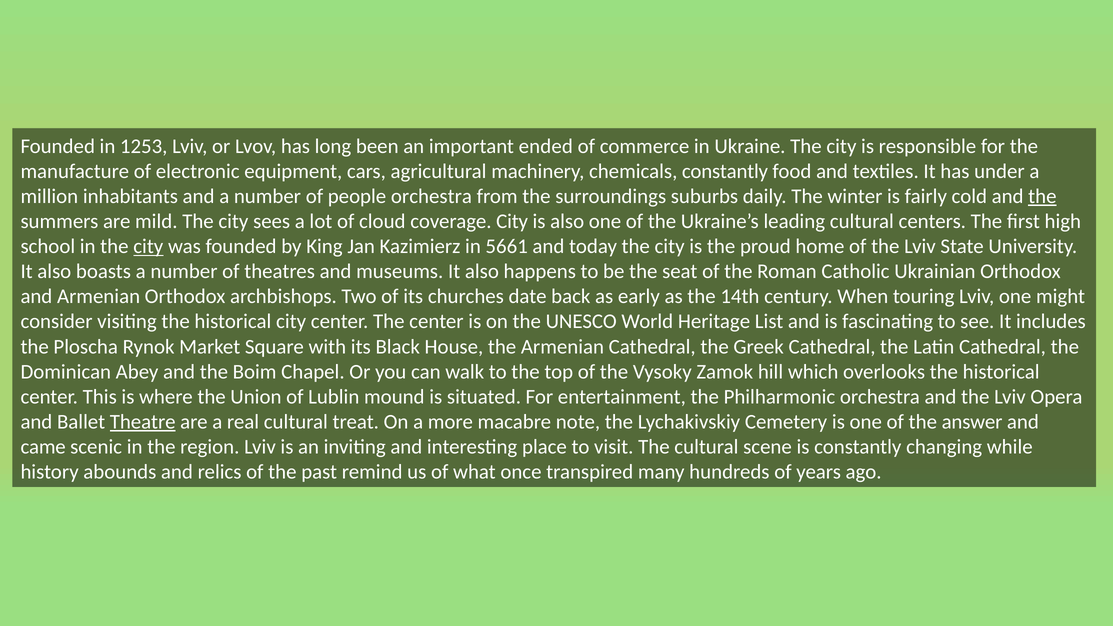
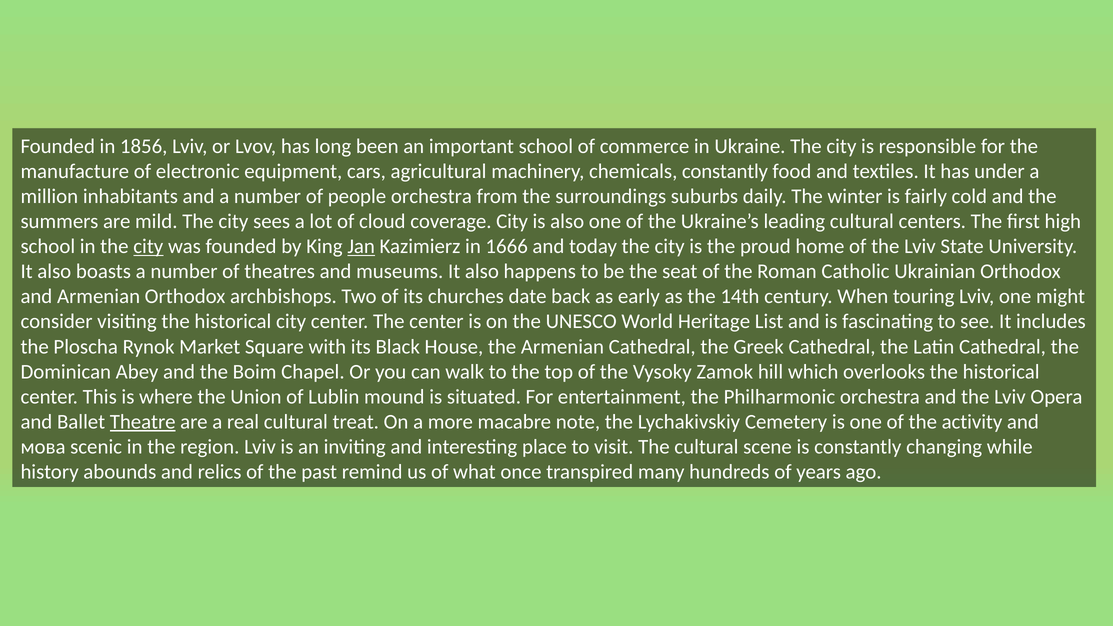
1253: 1253 -> 1856
important ended: ended -> school
the at (1042, 196) underline: present -> none
Jan underline: none -> present
5661: 5661 -> 1666
answer: answer -> activity
came: came -> мова
